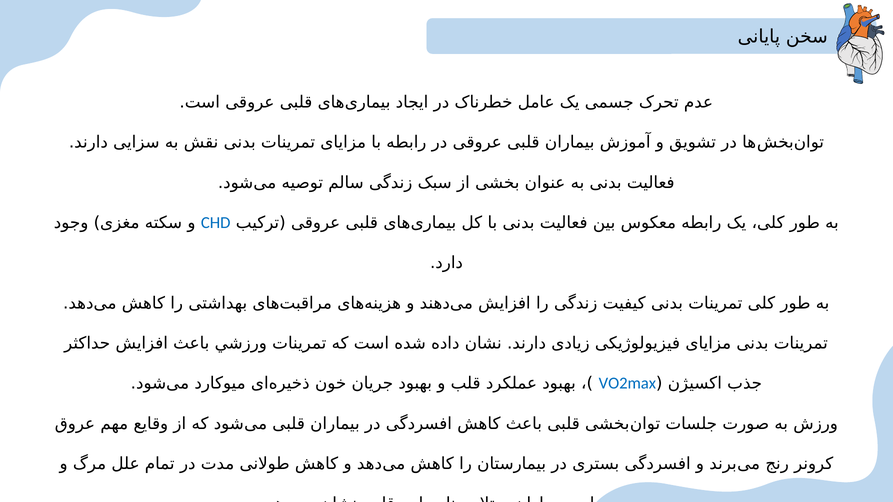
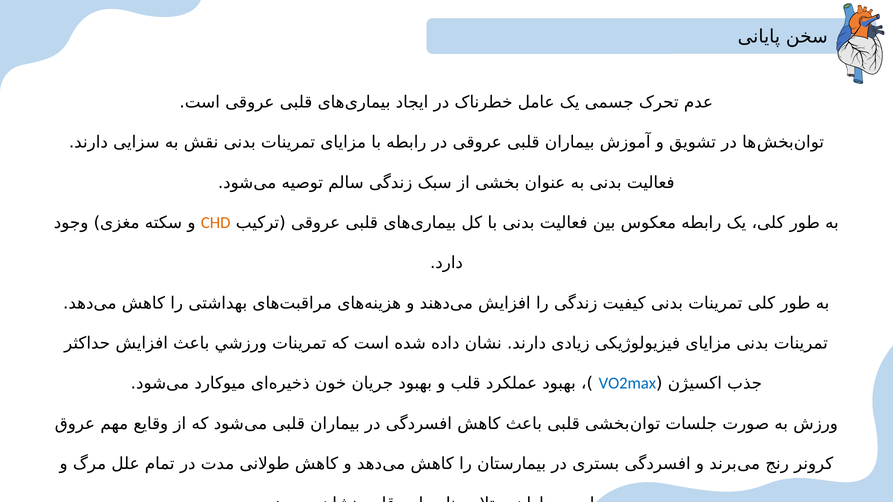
CHD colour: blue -> orange
